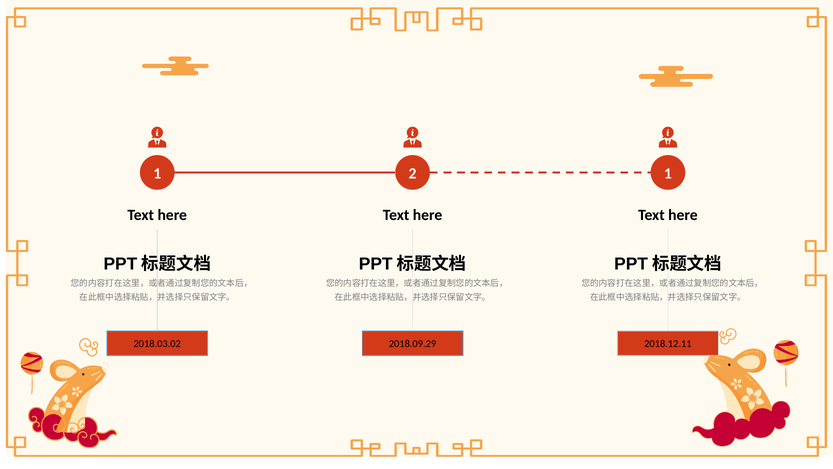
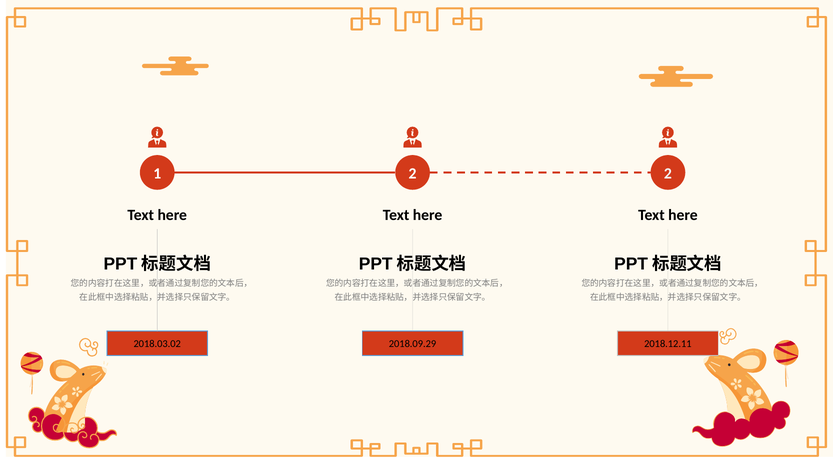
2 1: 1 -> 2
